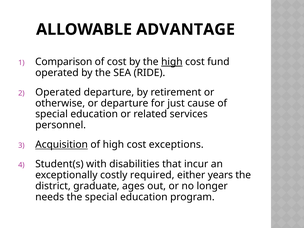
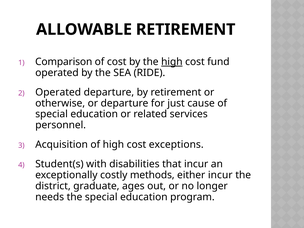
ALLOWABLE ADVANTAGE: ADVANTAGE -> RETIREMENT
Acquisition underline: present -> none
required: required -> methods
either years: years -> incur
